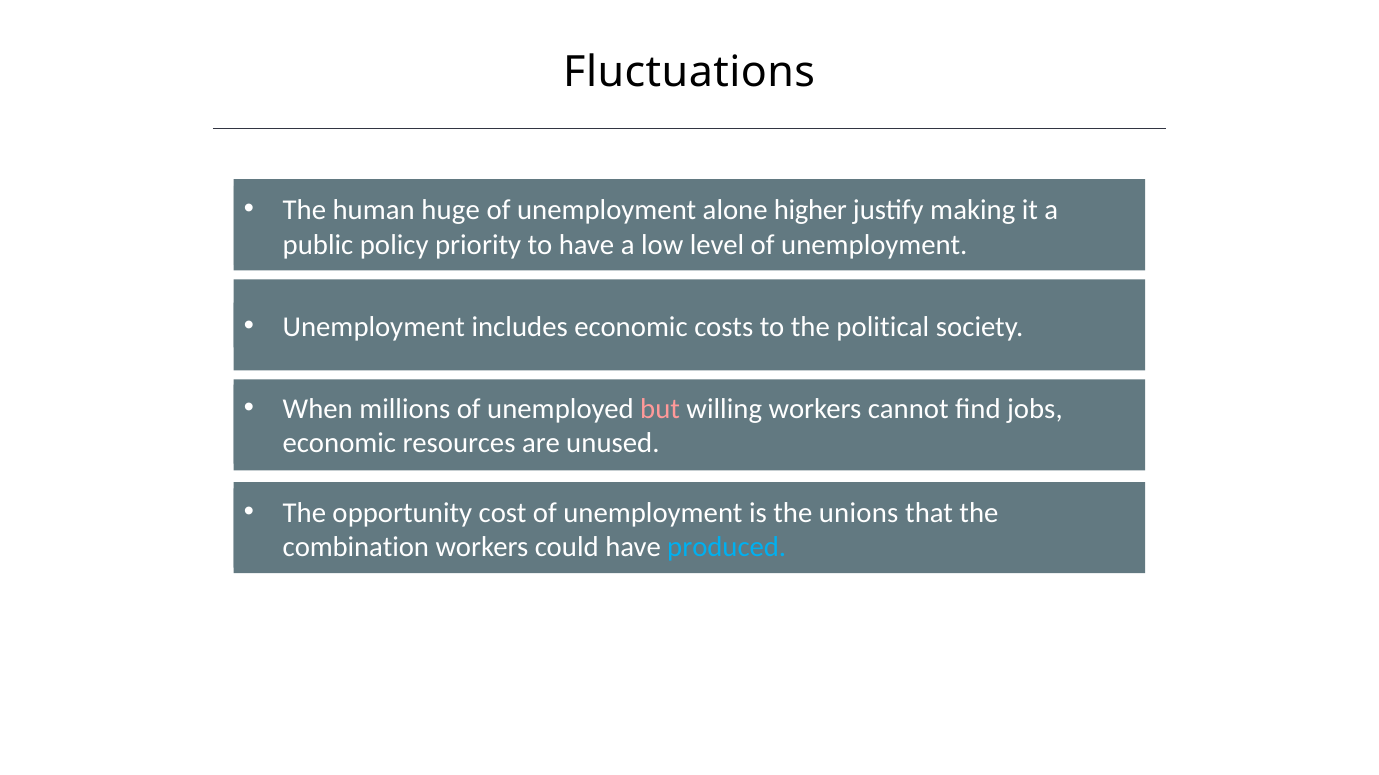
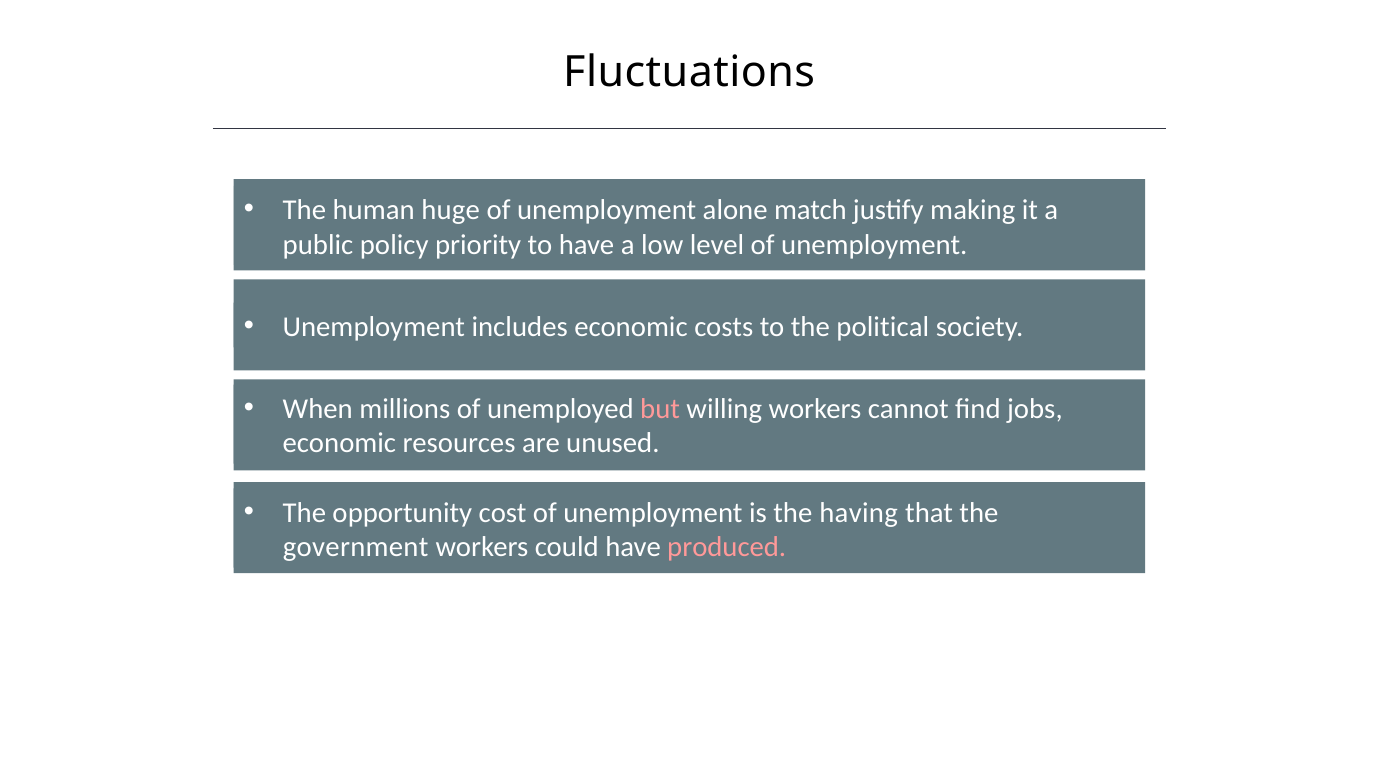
higher: higher -> match
unions: unions -> having
combination: combination -> government
produced colour: light blue -> pink
